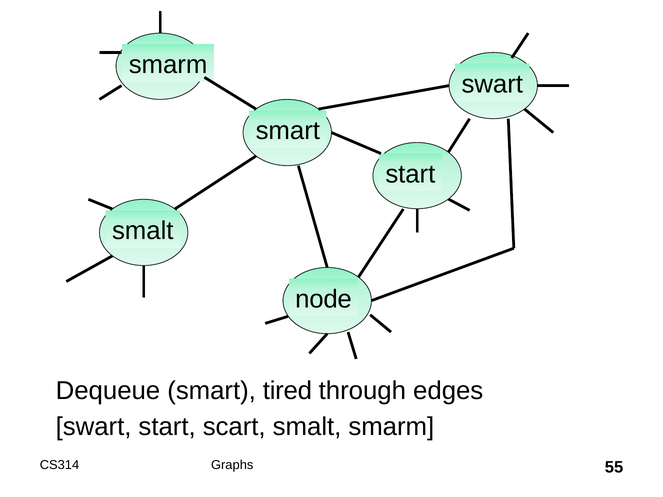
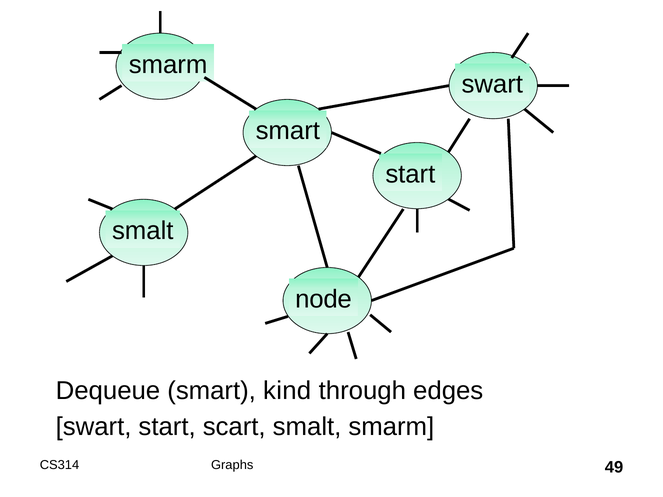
tired: tired -> kind
55: 55 -> 49
